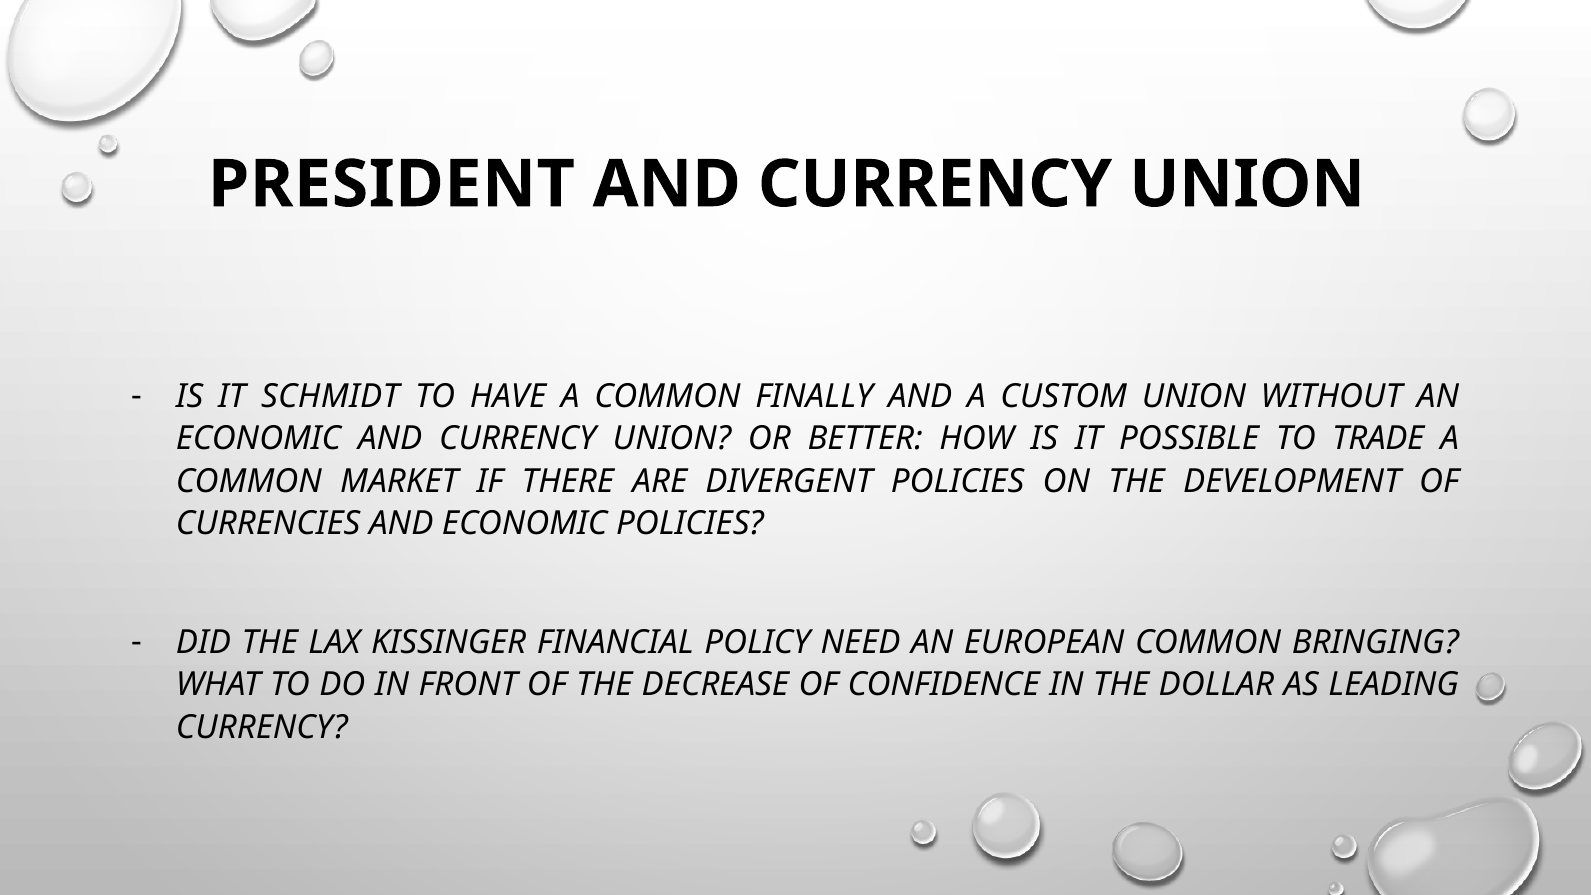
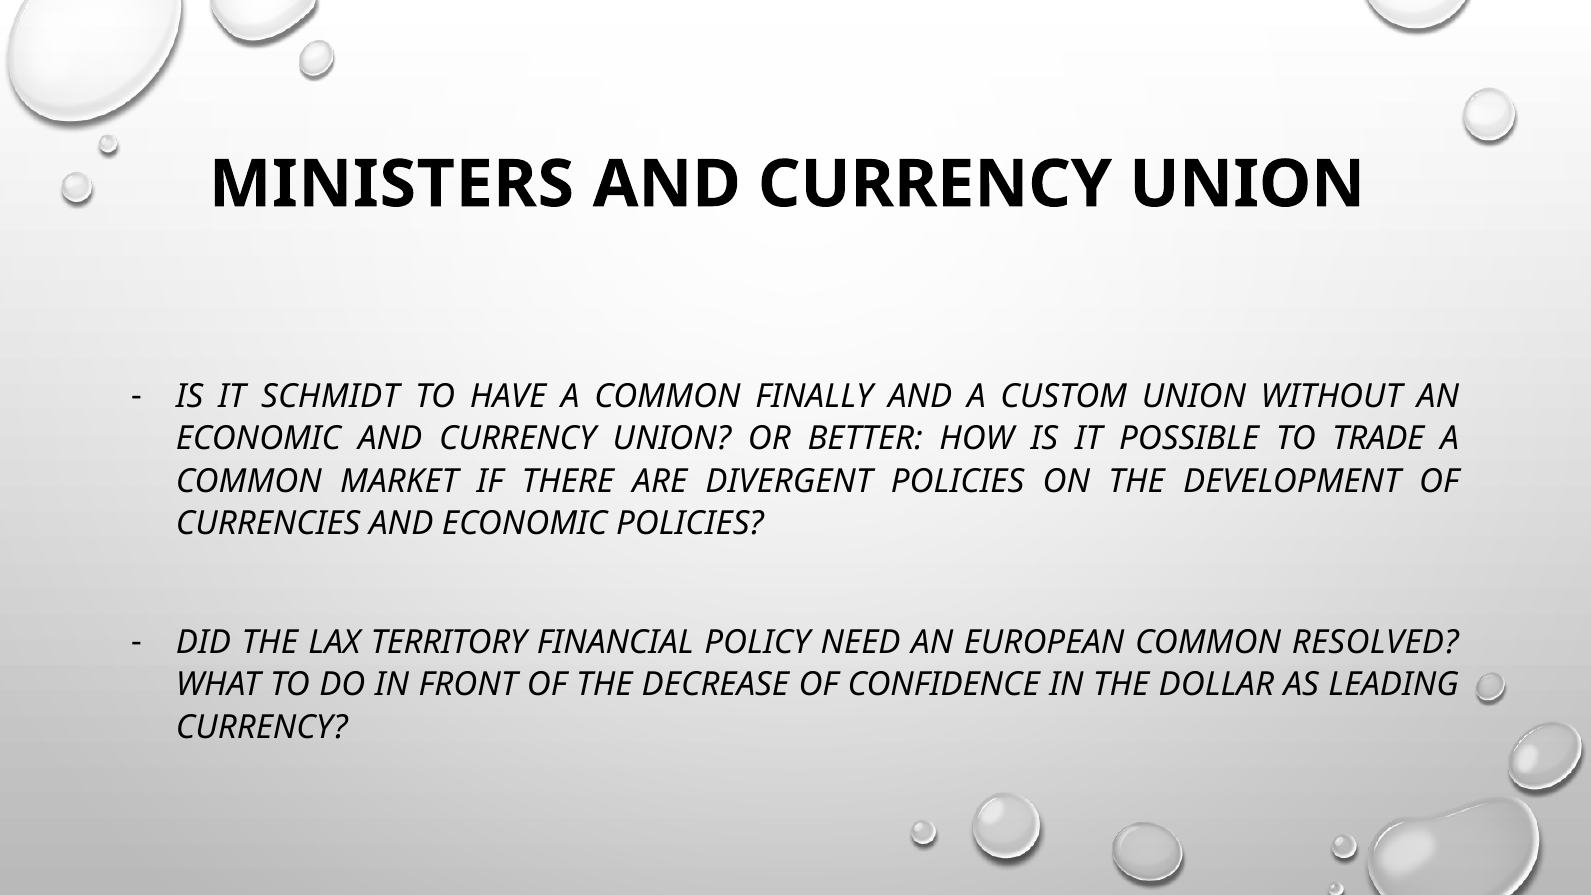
PRESIDENT: PRESIDENT -> MINISTERS
KISSINGER: KISSINGER -> TERRITORY
BRINGING: BRINGING -> RESOLVED
